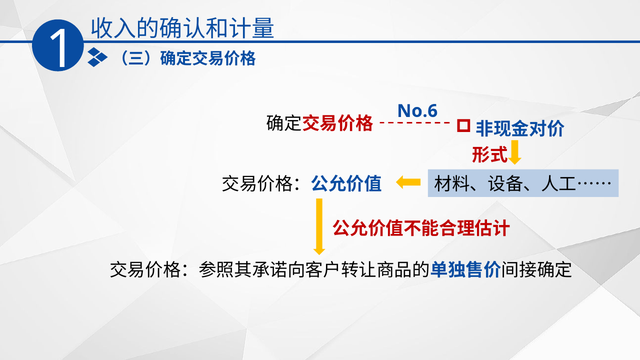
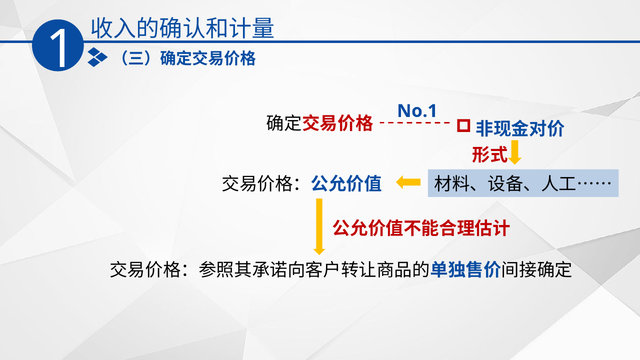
No.6: No.6 -> No.1
